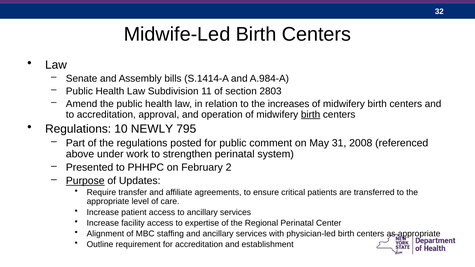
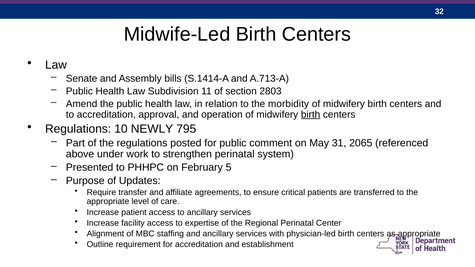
A.984-A: A.984-A -> A.713-A
increases: increases -> morbidity
2008: 2008 -> 2065
2: 2 -> 5
Purpose underline: present -> none
